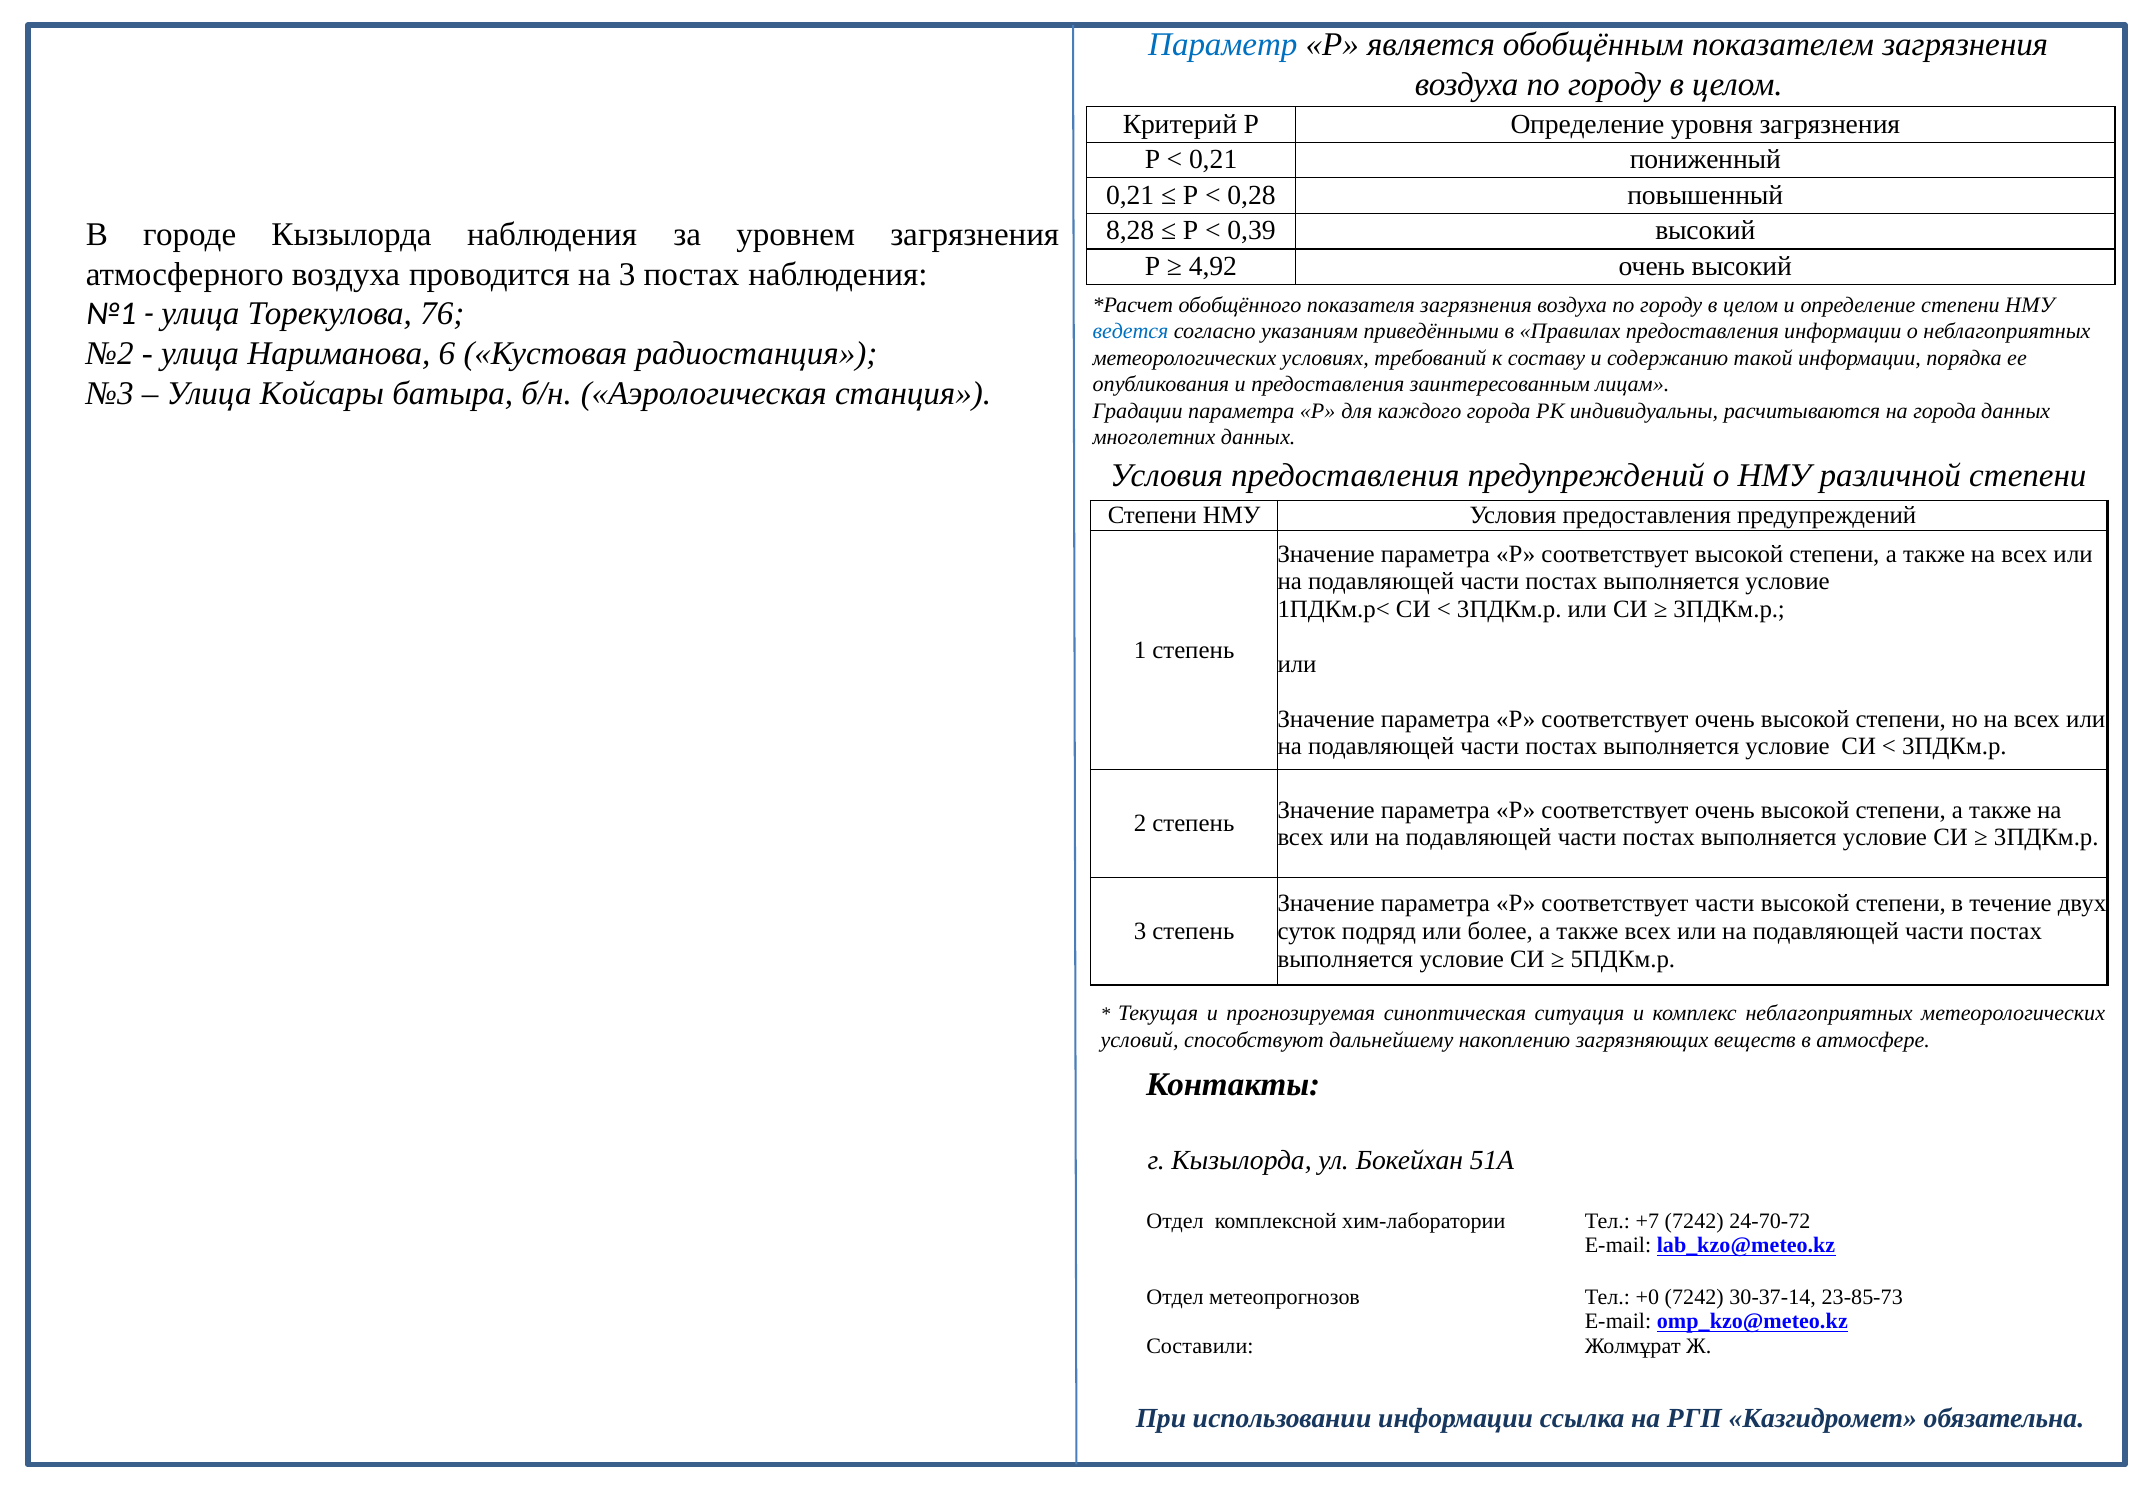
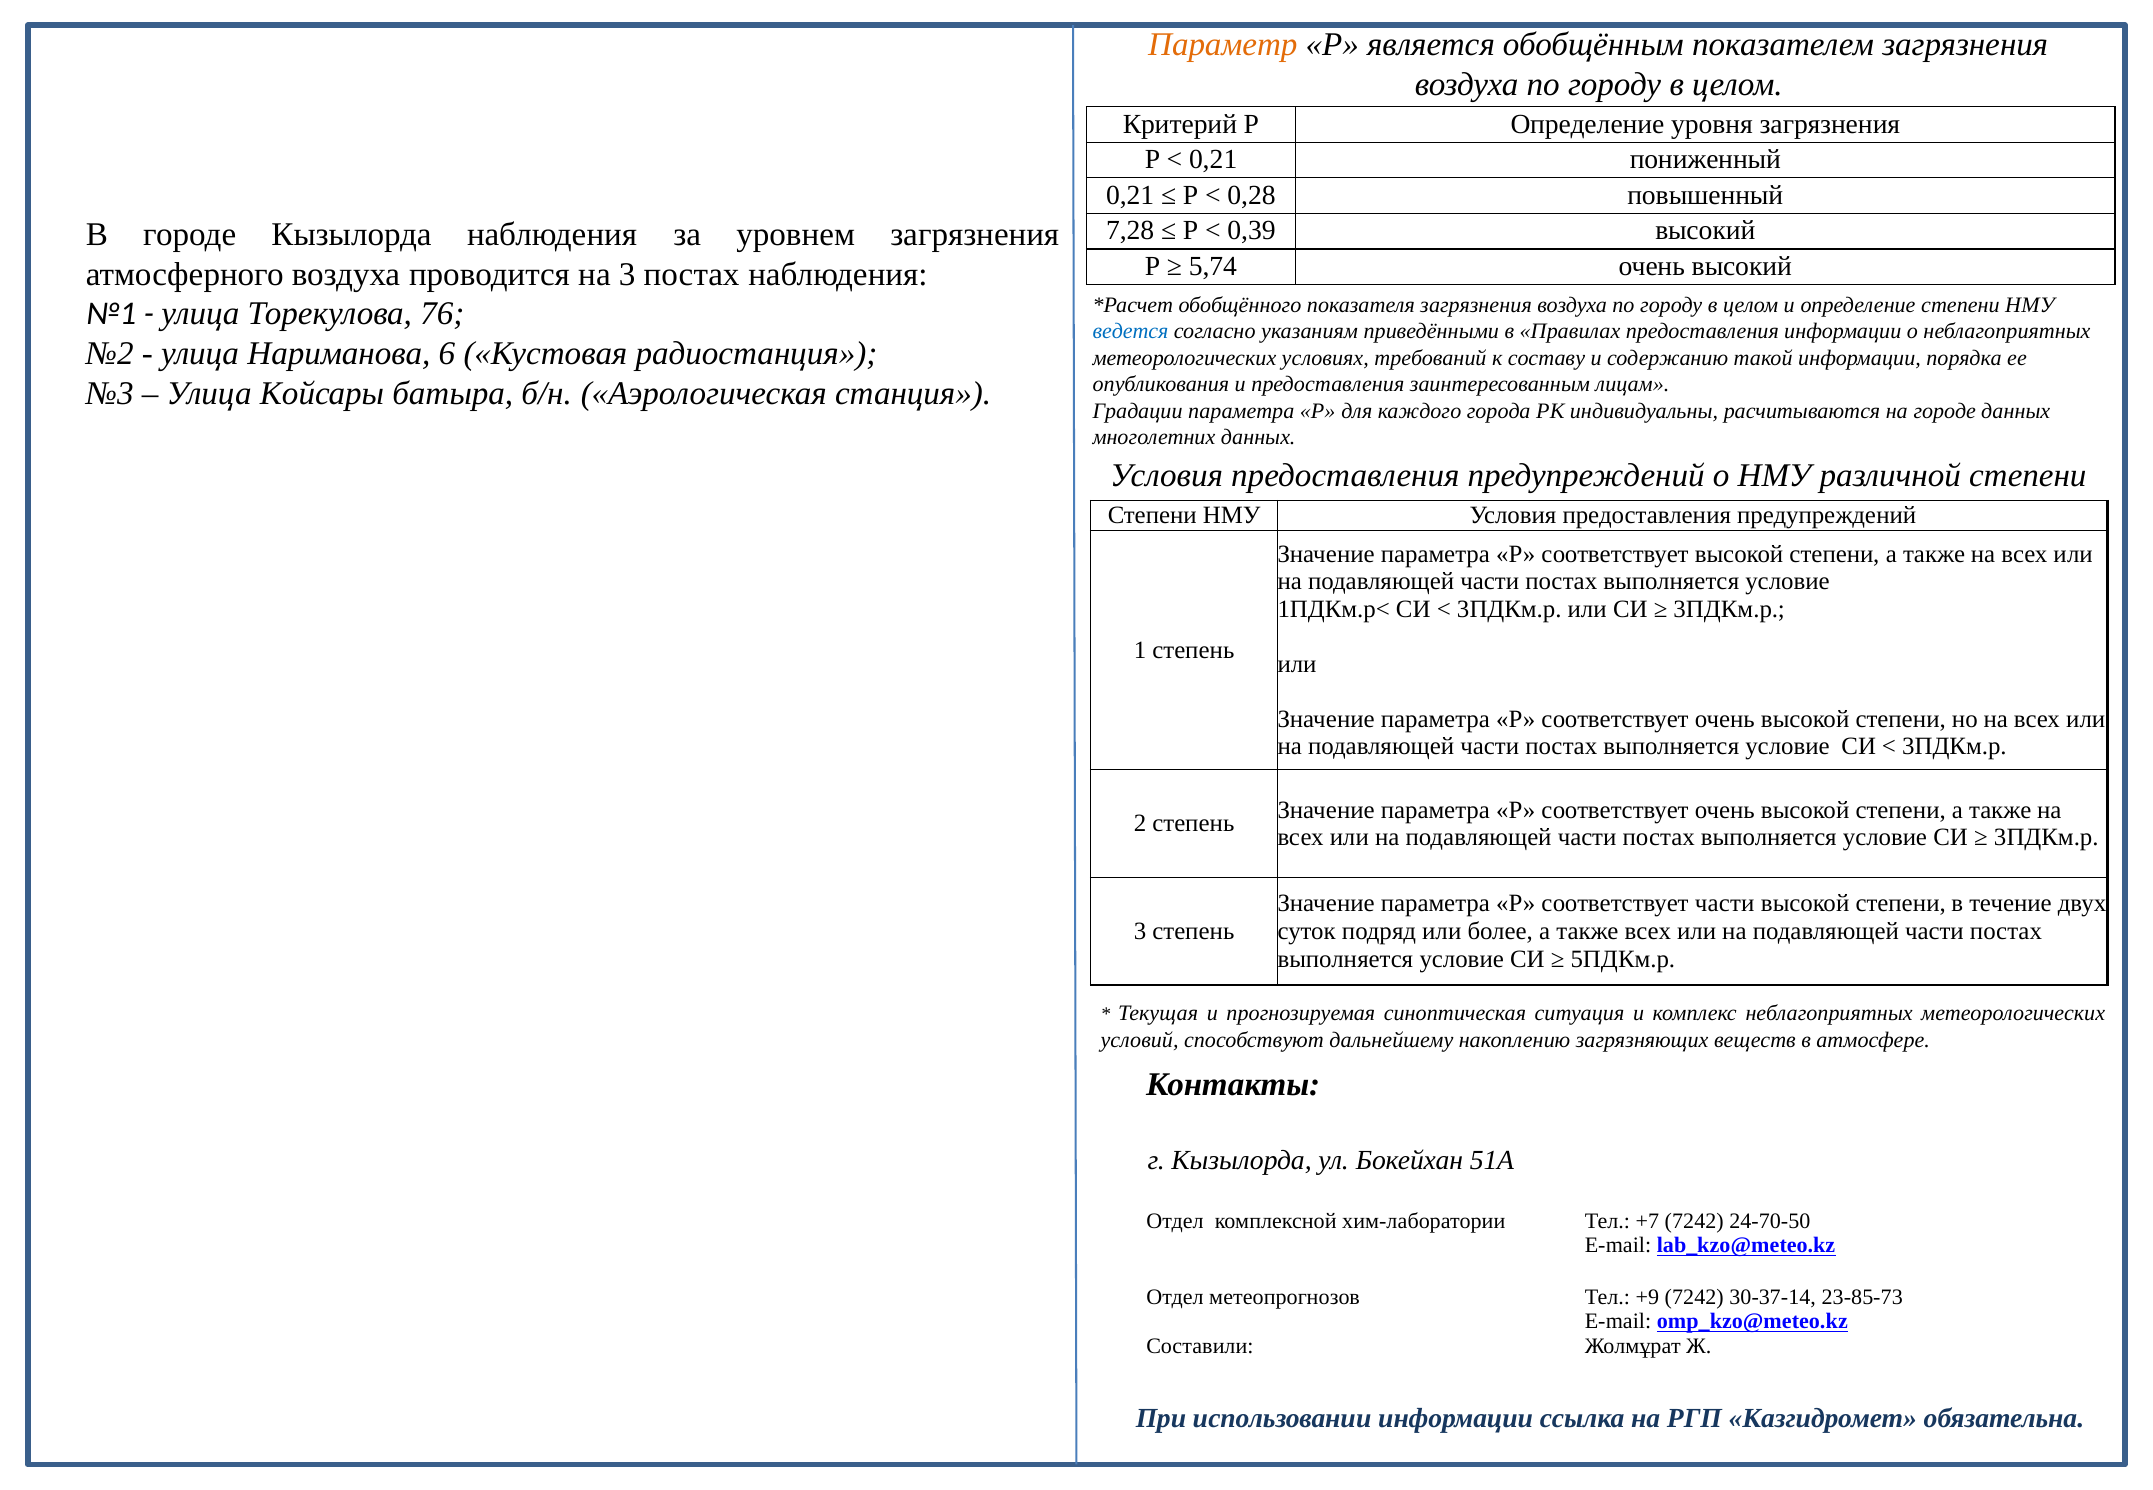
Параметр colour: blue -> orange
8,28: 8,28 -> 7,28
4,92: 4,92 -> 5,74
на города: города -> городе
24-70-72: 24-70-72 -> 24-70-50
+0: +0 -> +9
